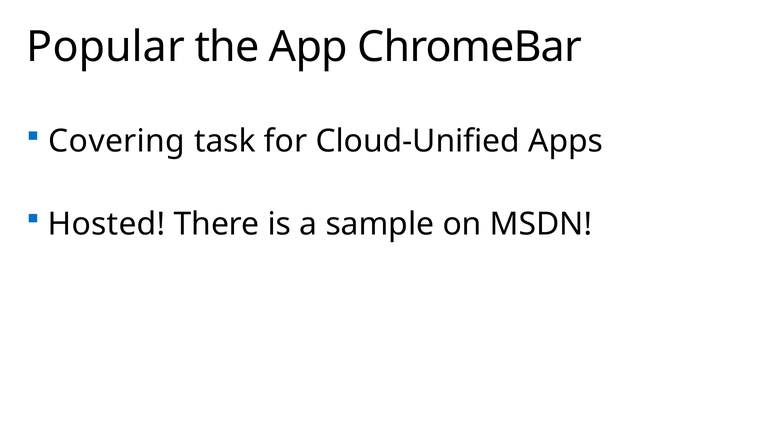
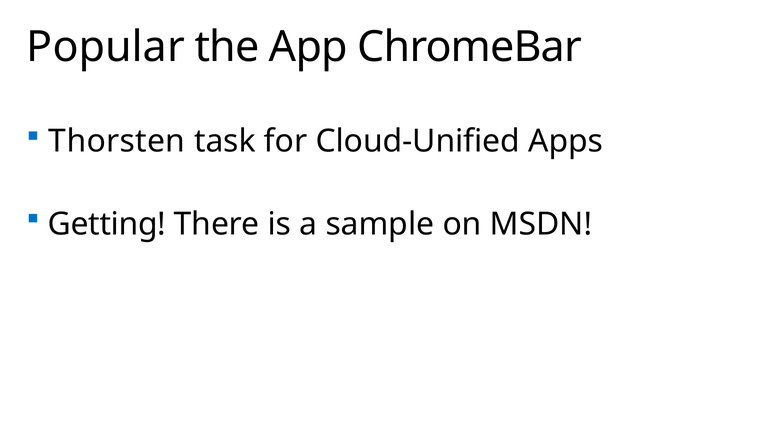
Covering: Covering -> Thorsten
Hosted: Hosted -> Getting
